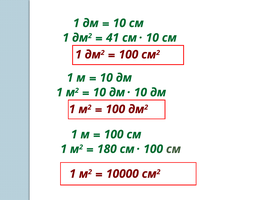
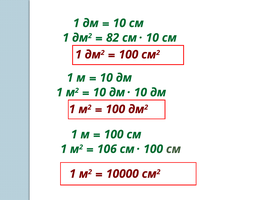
41: 41 -> 82
180: 180 -> 106
